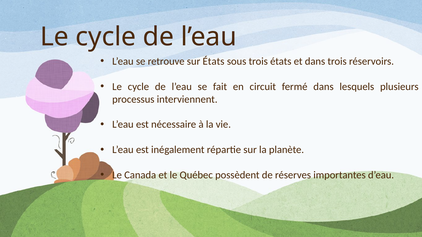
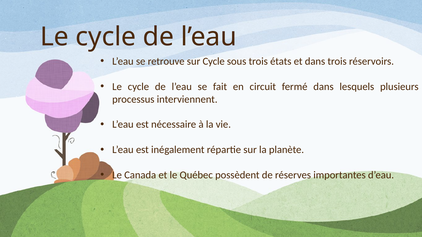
sur États: États -> Cycle
